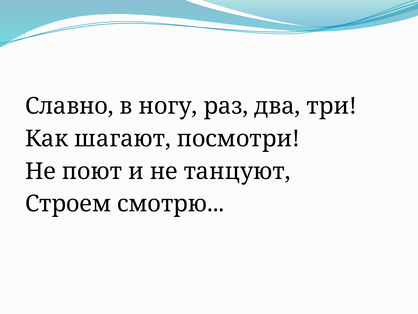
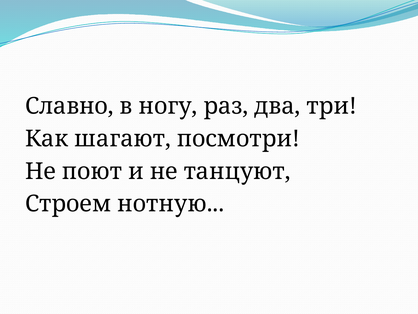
смотрю: смотрю -> нотную
